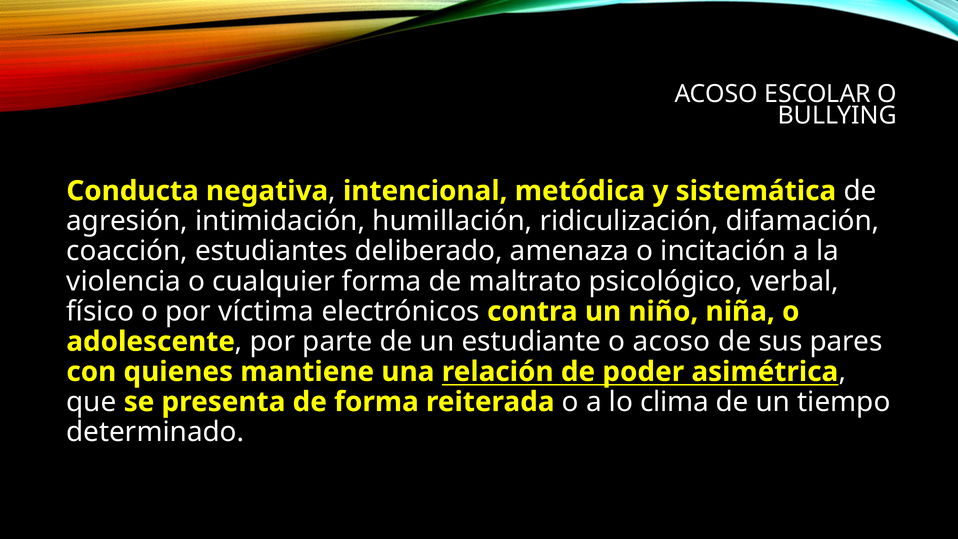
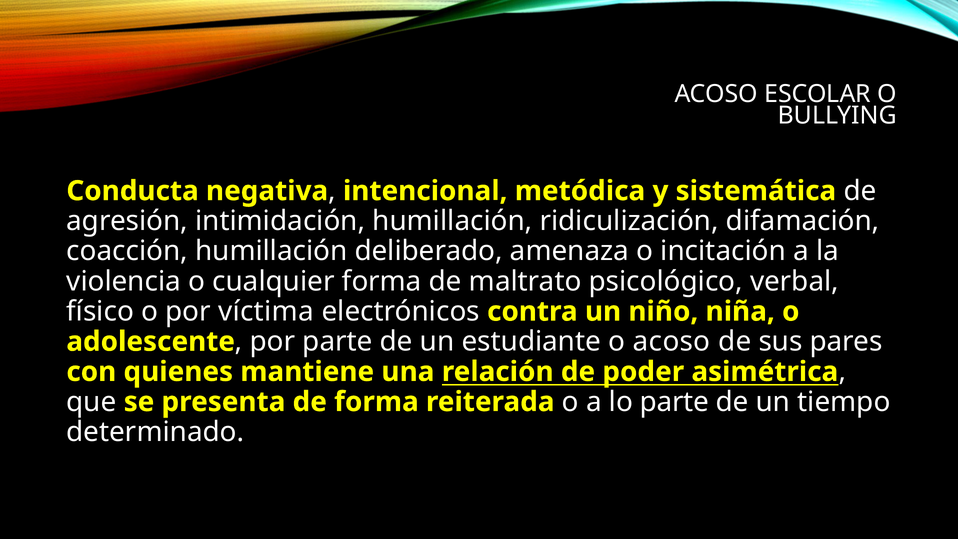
coacción estudiantes: estudiantes -> humillación
lo clima: clima -> parte
